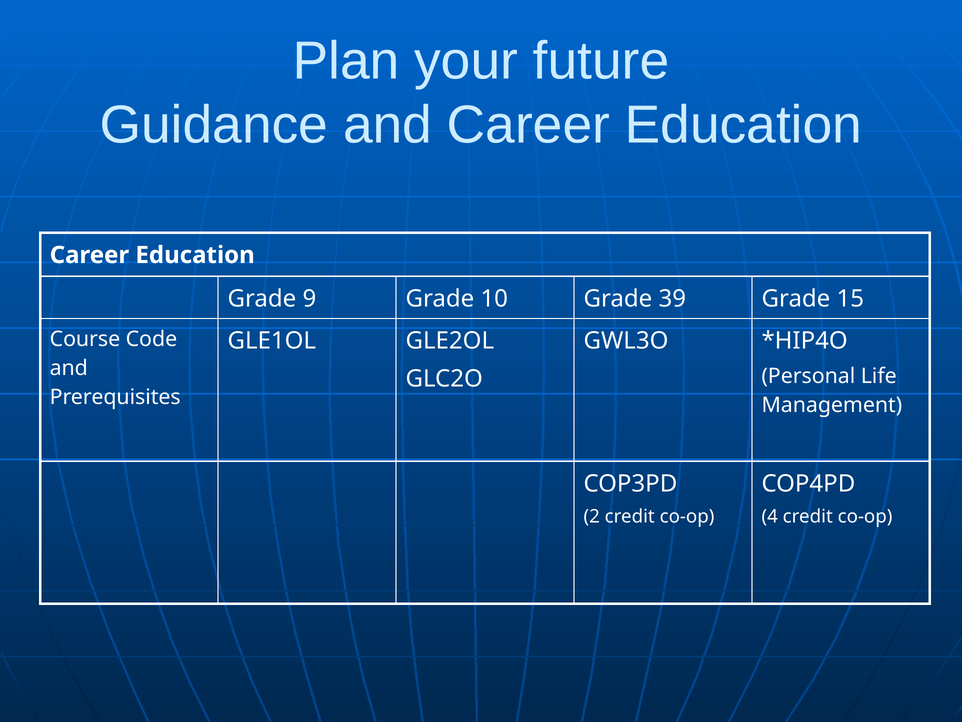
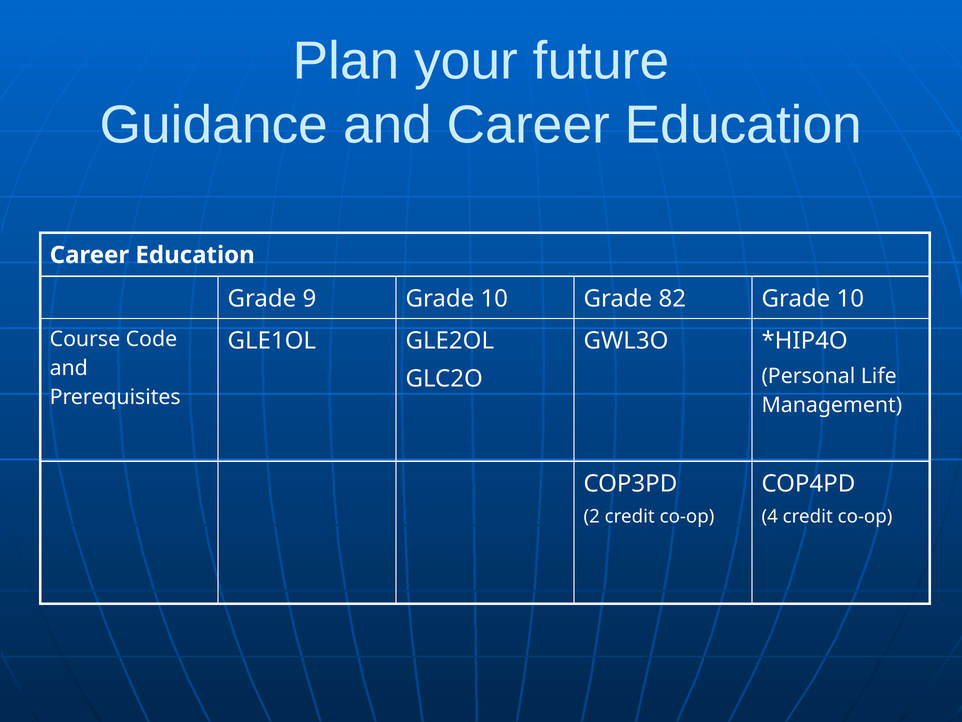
39: 39 -> 82
15 at (850, 299): 15 -> 10
